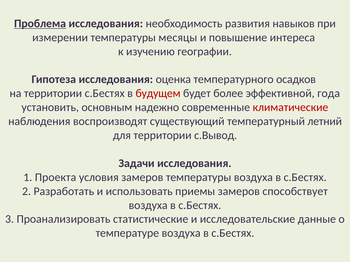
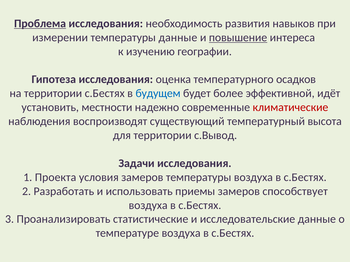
температуры месяцы: месяцы -> данные
повышение underline: none -> present
будущем colour: red -> blue
года: года -> идёт
основным: основным -> местности
летний: летний -> высота
